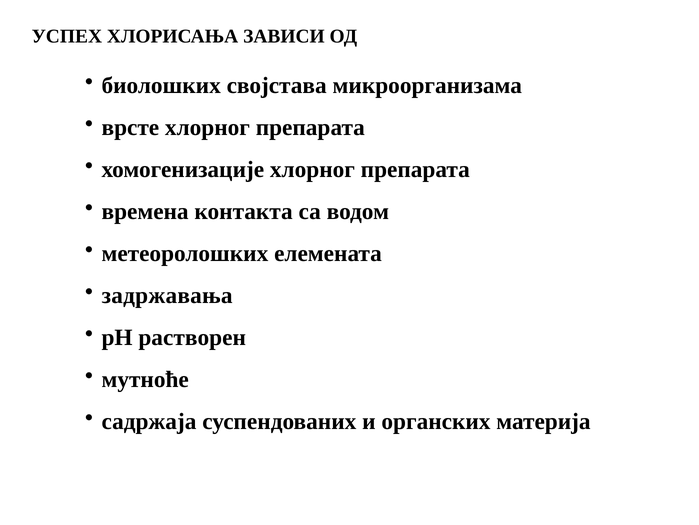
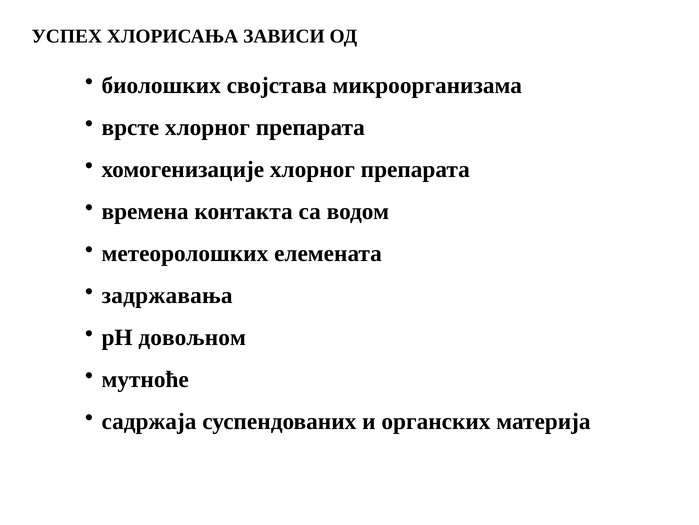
растворен: растворен -> довољном
